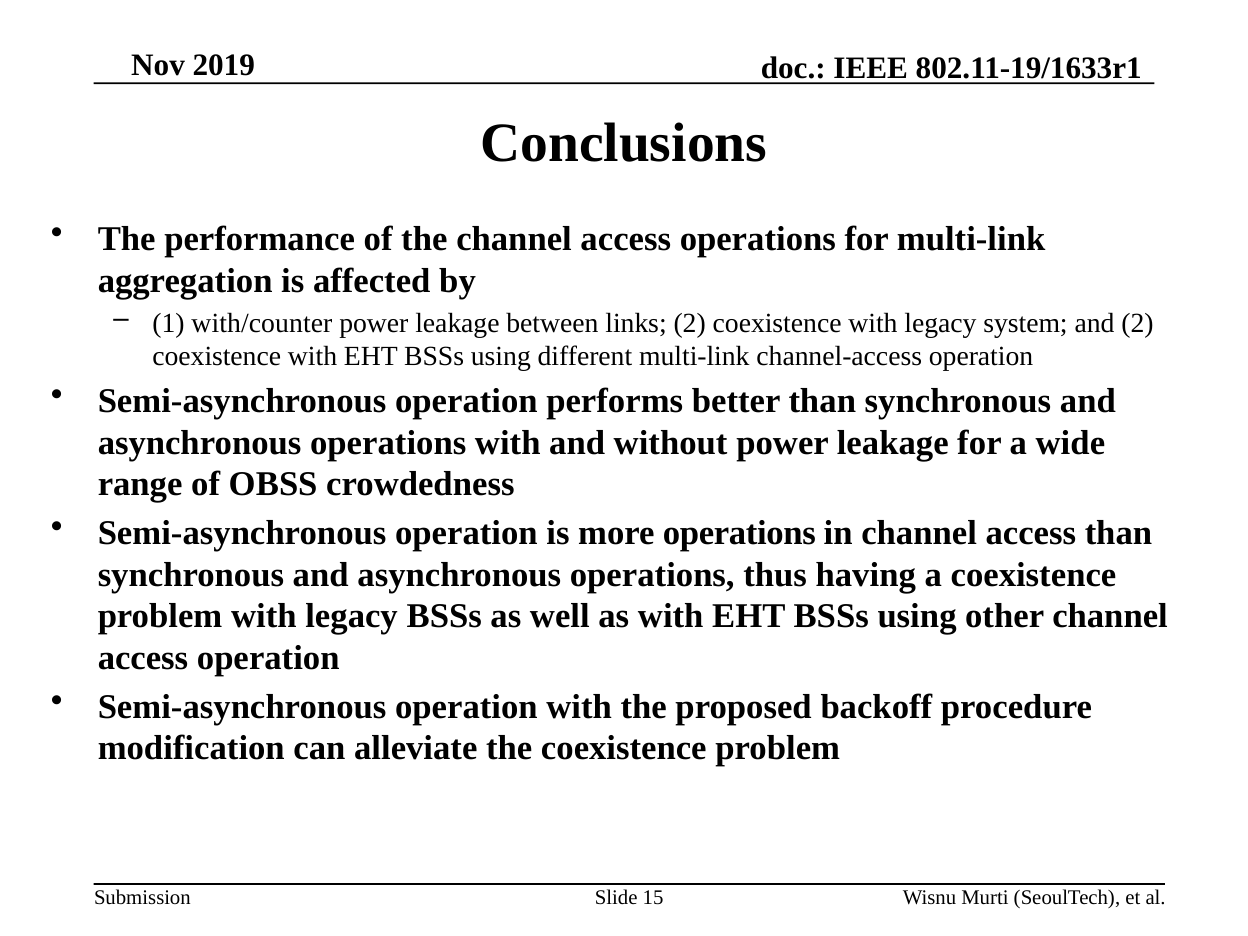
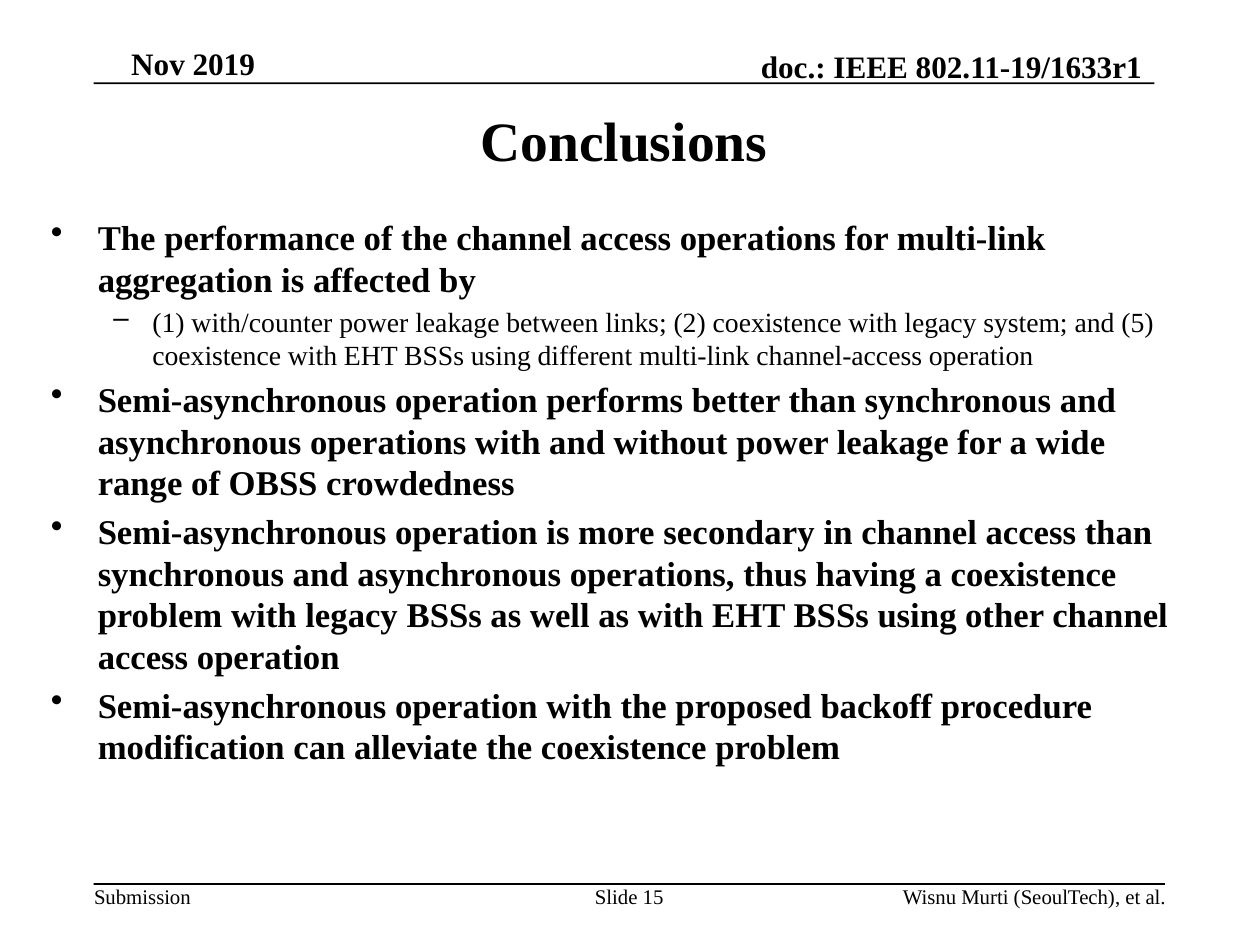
and 2: 2 -> 5
more operations: operations -> secondary
